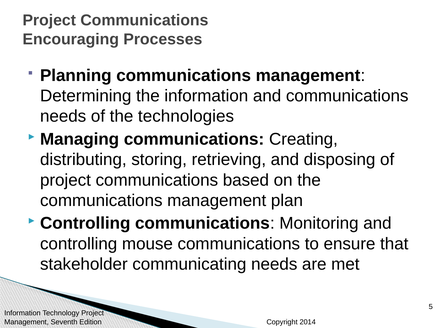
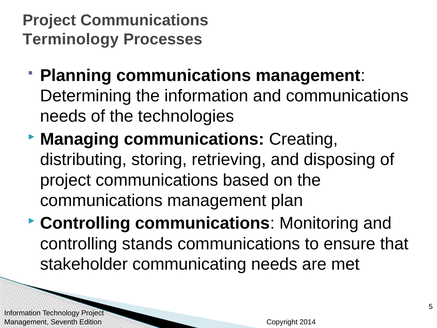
Encouraging: Encouraging -> Terminology
mouse: mouse -> stands
